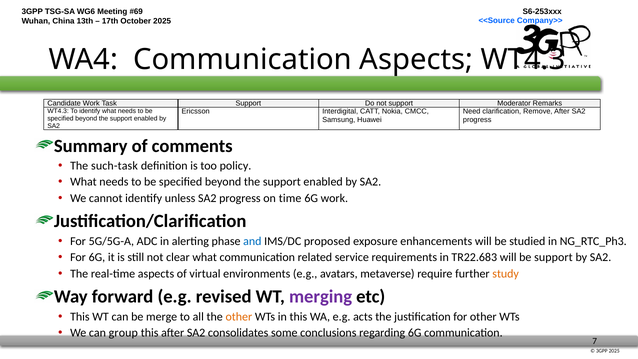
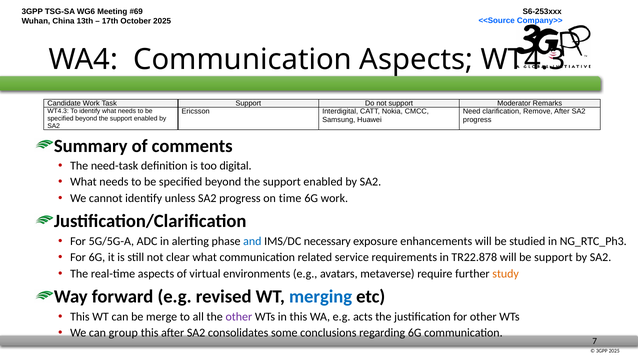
such-task: such-task -> need-task
policy: policy -> digital
proposed: proposed -> necessary
TR22.683: TR22.683 -> TR22.878
merging colour: purple -> blue
other at (239, 317) colour: orange -> purple
